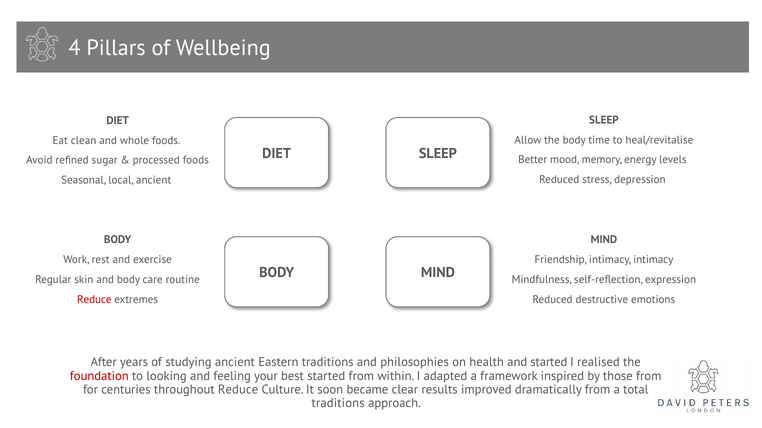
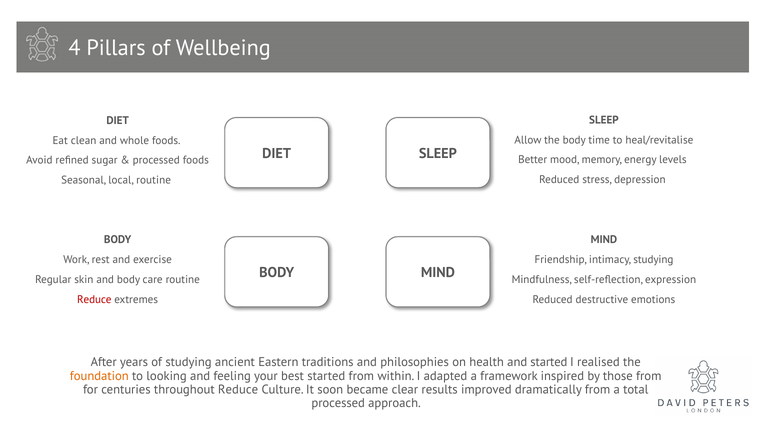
local ancient: ancient -> routine
intimacy intimacy: intimacy -> studying
foundation colour: red -> orange
traditions at (338, 404): traditions -> processed
